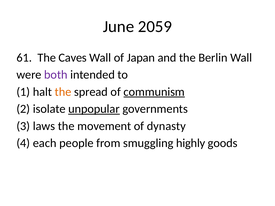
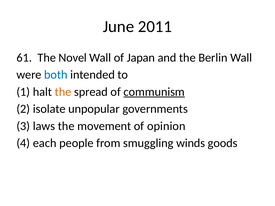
2059: 2059 -> 2011
Caves: Caves -> Novel
both colour: purple -> blue
unpopular underline: present -> none
dynasty: dynasty -> opinion
highly: highly -> winds
